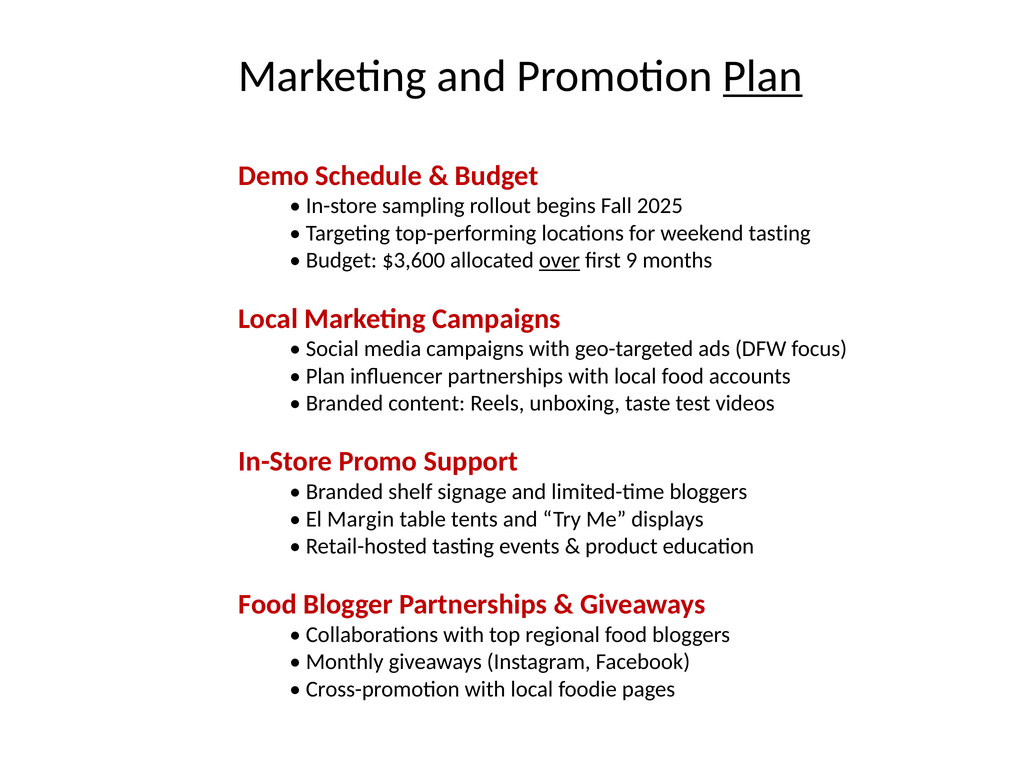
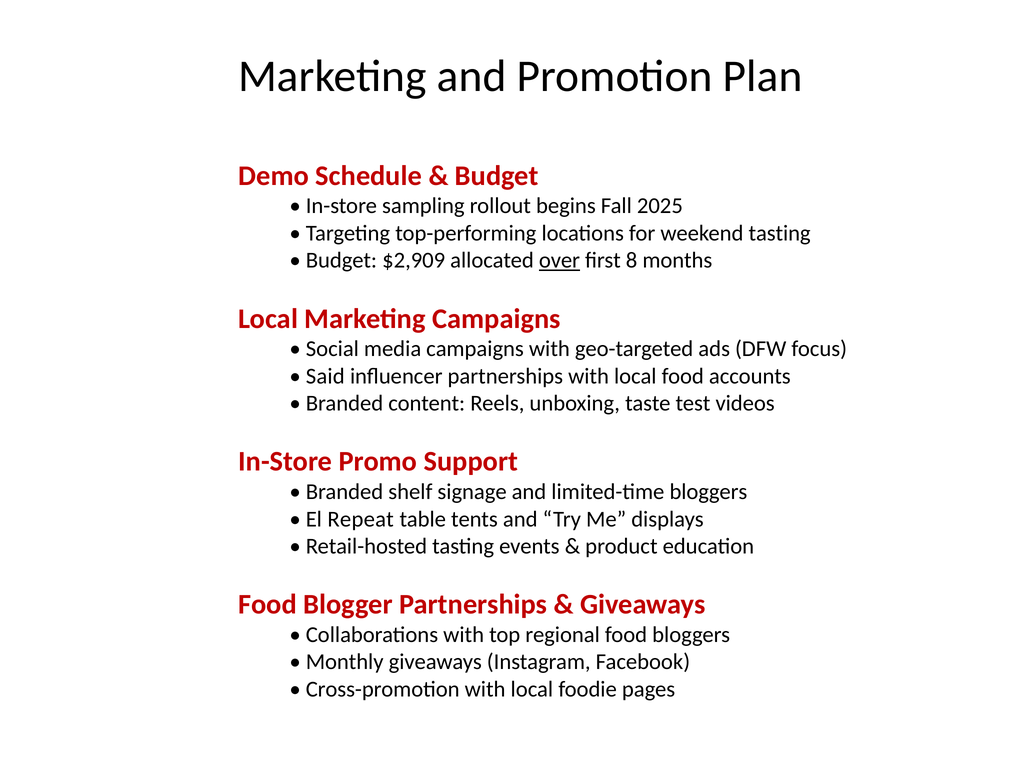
Plan at (763, 76) underline: present -> none
$3,600: $3,600 -> $2,909
9: 9 -> 8
Plan at (325, 376): Plan -> Said
Margin: Margin -> Repeat
